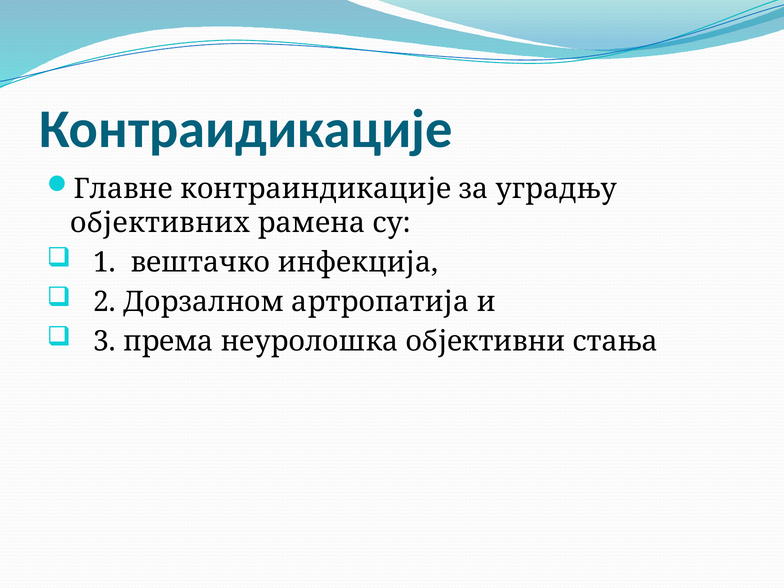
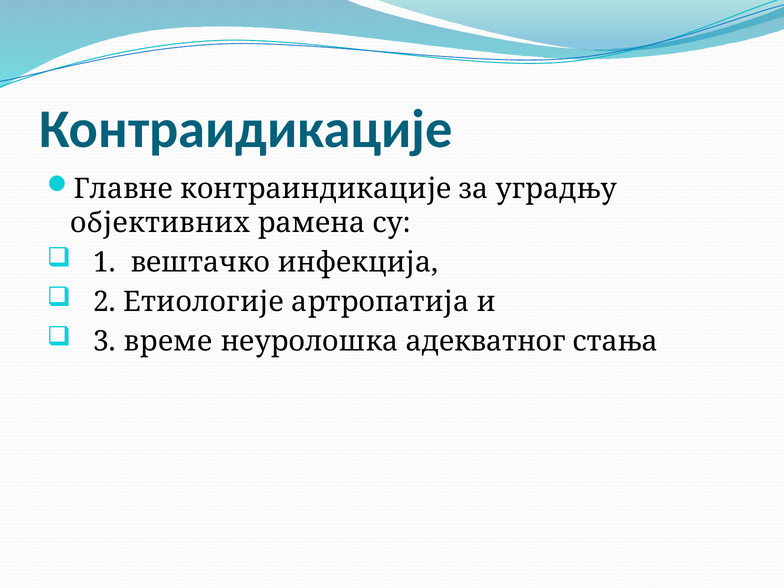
Дорзалном: Дорзалном -> Етиологије
према: према -> време
објективни: објективни -> адекватног
